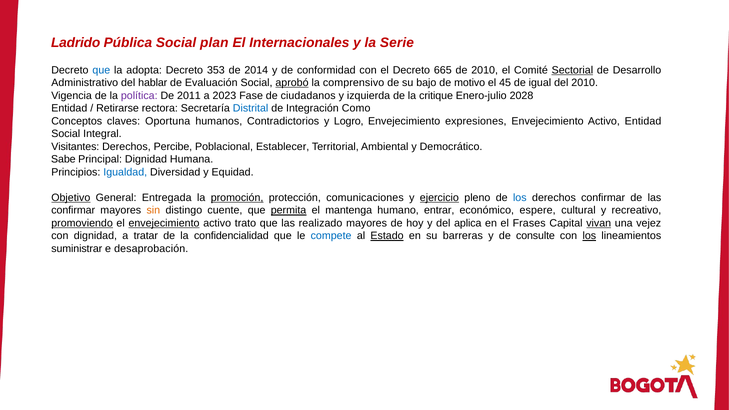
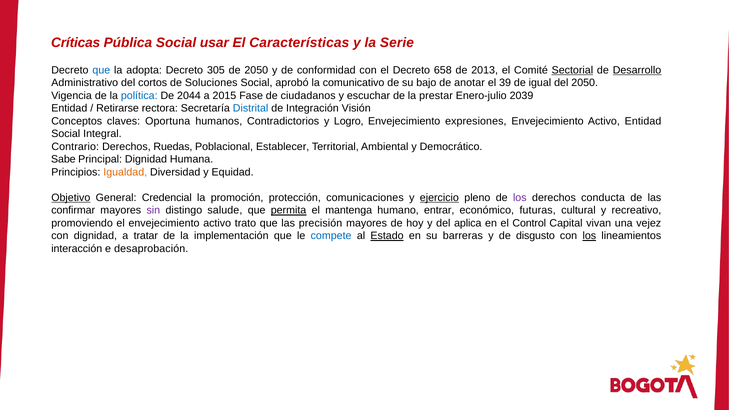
Ladrido: Ladrido -> Críticas
plan: plan -> usar
Internacionales: Internacionales -> Características
353: 353 -> 305
de 2014: 2014 -> 2050
665: 665 -> 658
de 2010: 2010 -> 2013
Desarrollo underline: none -> present
hablar: hablar -> cortos
Evaluación: Evaluación -> Soluciones
aprobó underline: present -> none
comprensivo: comprensivo -> comunicativo
motivo: motivo -> anotar
45: 45 -> 39
del 2010: 2010 -> 2050
política colour: purple -> blue
2011: 2011 -> 2044
2023: 2023 -> 2015
izquierda: izquierda -> escuchar
critique: critique -> prestar
2028: 2028 -> 2039
Como: Como -> Visión
Visitantes: Visitantes -> Contrario
Percibe: Percibe -> Ruedas
Igualdad colour: blue -> orange
Entregada: Entregada -> Credencial
promoción underline: present -> none
los at (520, 198) colour: blue -> purple
derechos confirmar: confirmar -> conducta
sin colour: orange -> purple
cuente: cuente -> salude
espere: espere -> futuras
promoviendo underline: present -> none
envejecimiento at (164, 223) underline: present -> none
realizado: realizado -> precisión
Frases: Frases -> Control
vivan underline: present -> none
confidencialidad: confidencialidad -> implementación
consulte: consulte -> disgusto
suministrar: suministrar -> interacción
